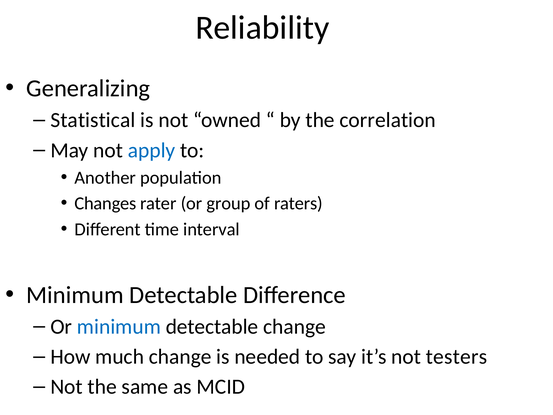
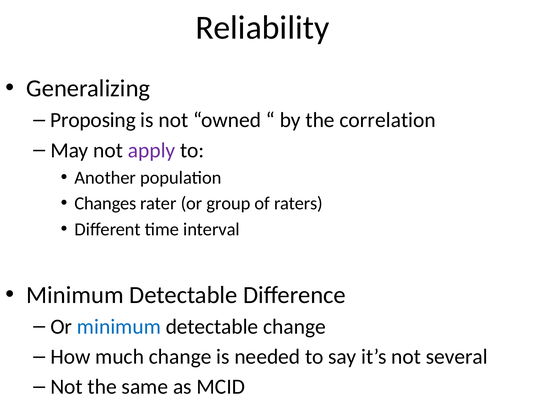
Statistical: Statistical -> Proposing
apply colour: blue -> purple
testers: testers -> several
